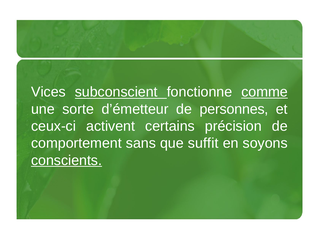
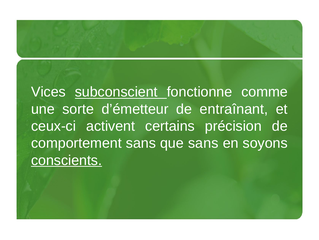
comme underline: present -> none
personnes: personnes -> entraînant
que suffit: suffit -> sans
